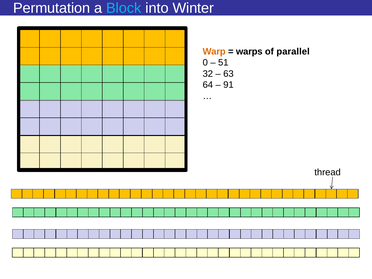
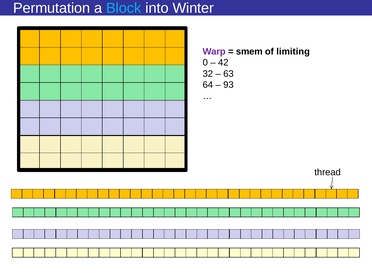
Warp colour: orange -> purple
warps: warps -> smem
parallel: parallel -> limiting
51: 51 -> 42
91: 91 -> 93
